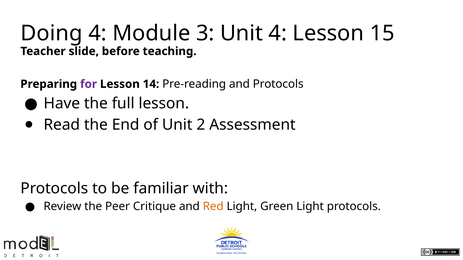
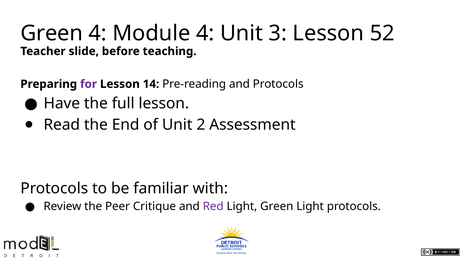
Doing at (52, 33): Doing -> Green
Module 3: 3 -> 4
Unit 4: 4 -> 3
15: 15 -> 52
Red colour: orange -> purple
